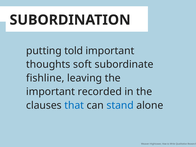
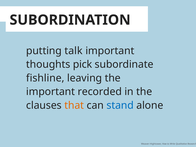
told: told -> talk
soft: soft -> pick
that colour: blue -> orange
